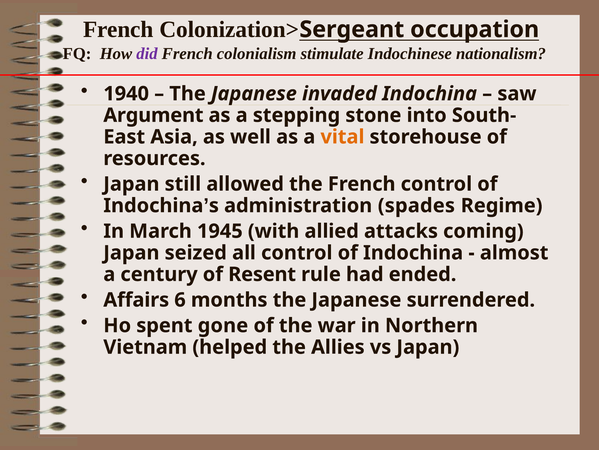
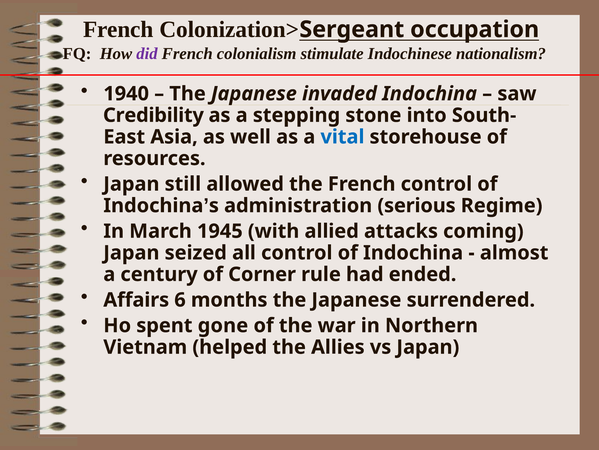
Argument: Argument -> Credibility
vital colour: orange -> blue
spades: spades -> serious
Resent: Resent -> Corner
